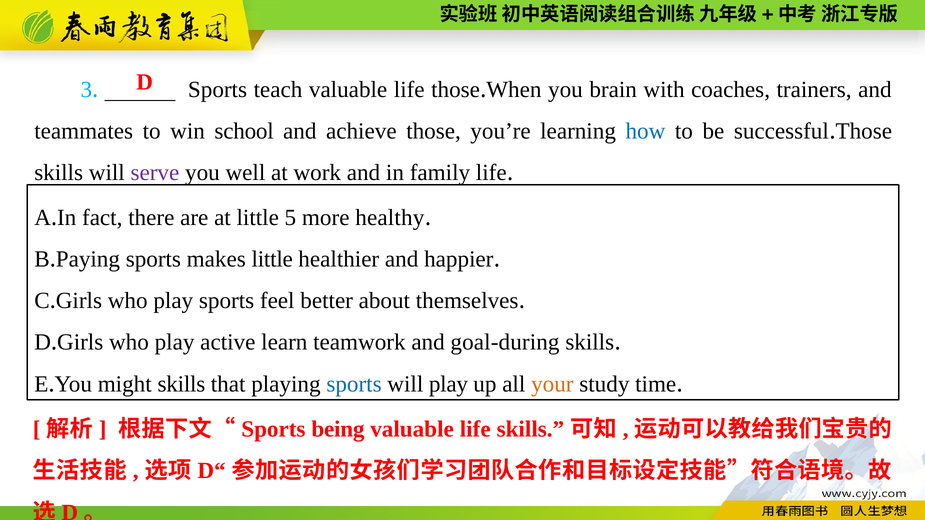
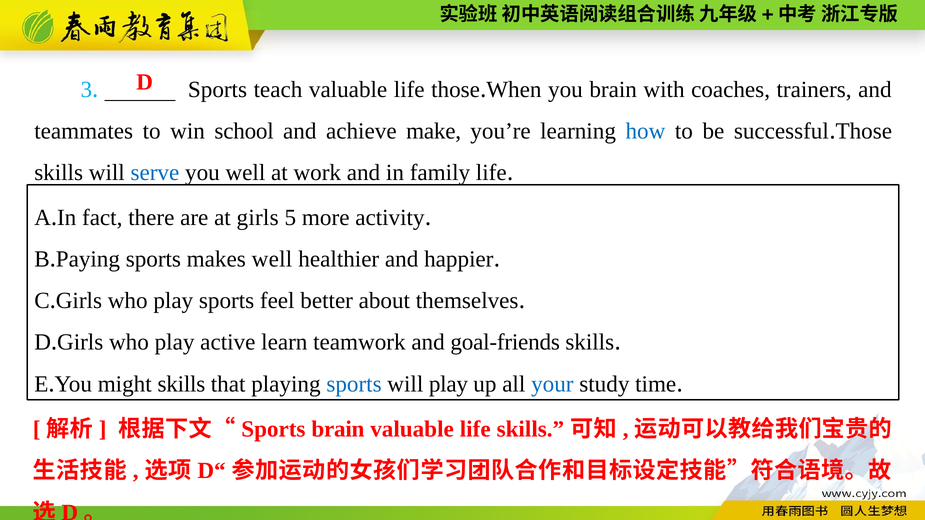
achieve those: those -> make
serve colour: purple -> blue
at little: little -> girls
healthy: healthy -> activity
makes little: little -> well
goal-during: goal-during -> goal-friends
your colour: orange -> blue
Sports being: being -> brain
